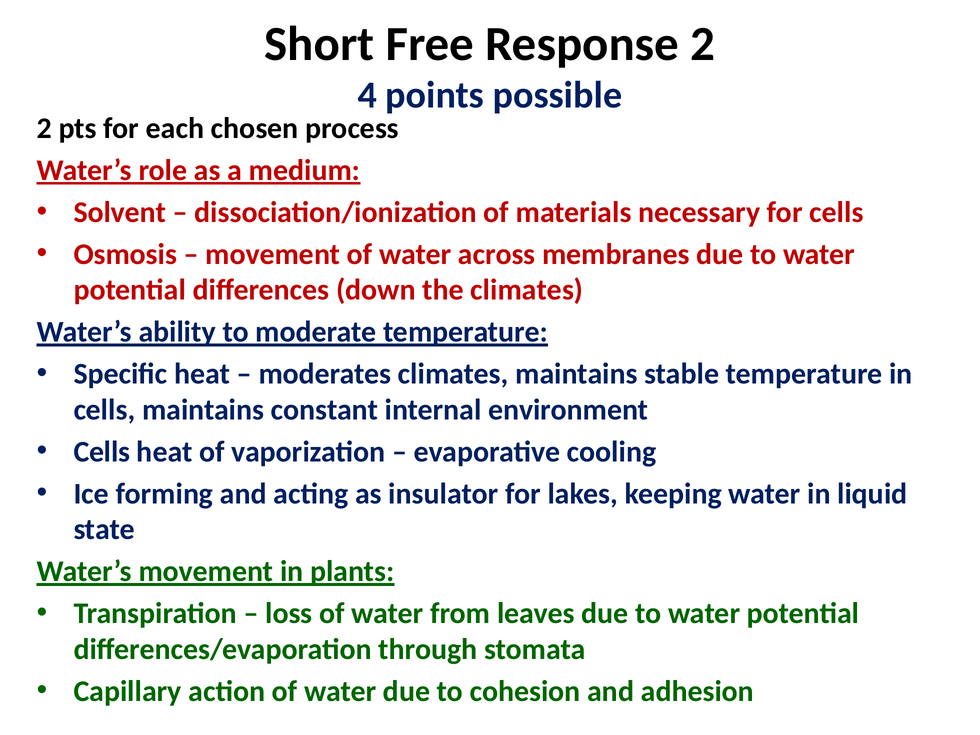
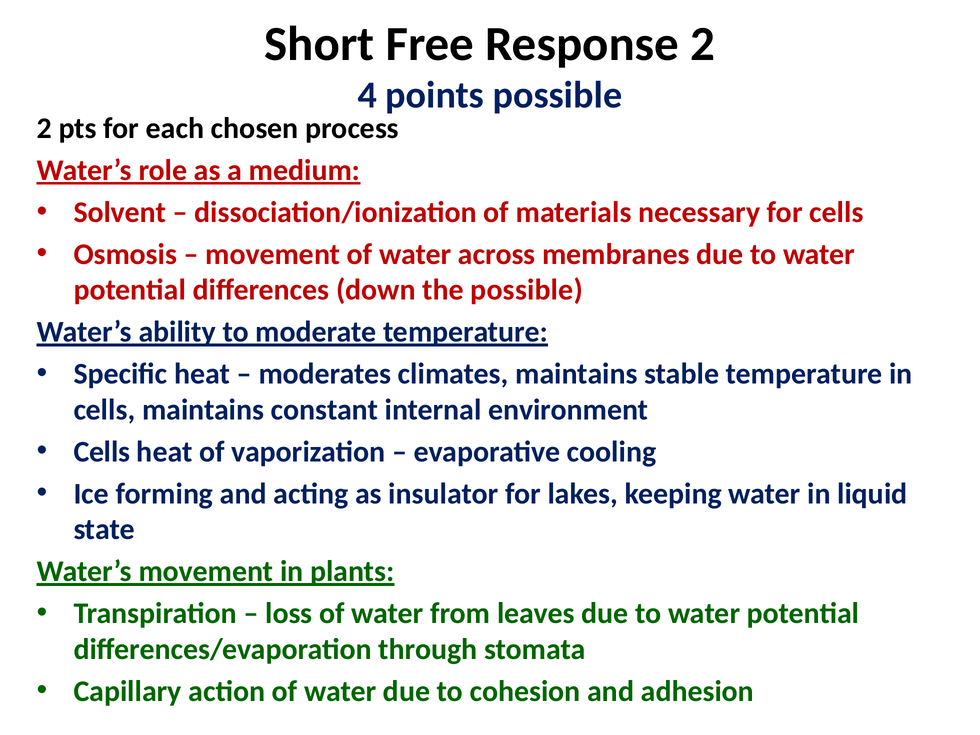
the climates: climates -> possible
